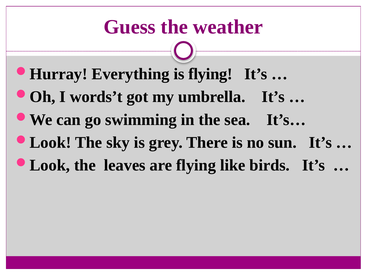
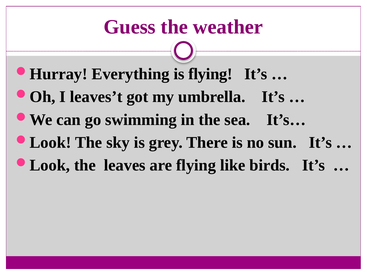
words’t: words’t -> leaves’t
